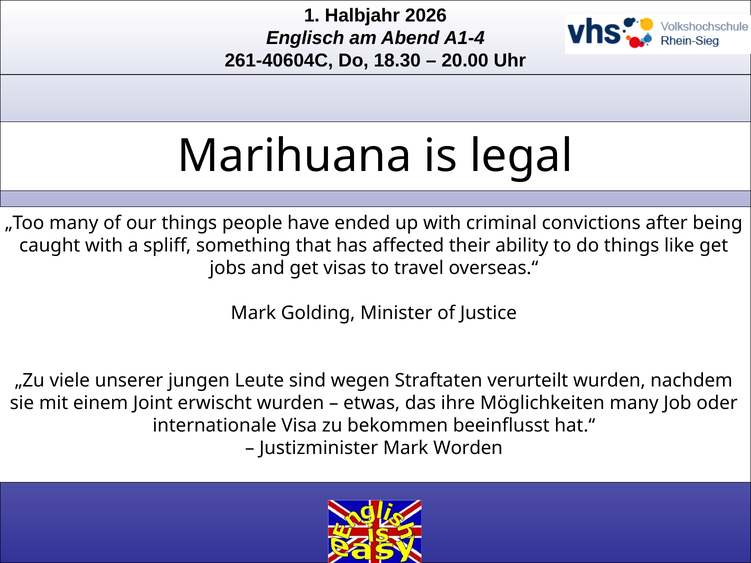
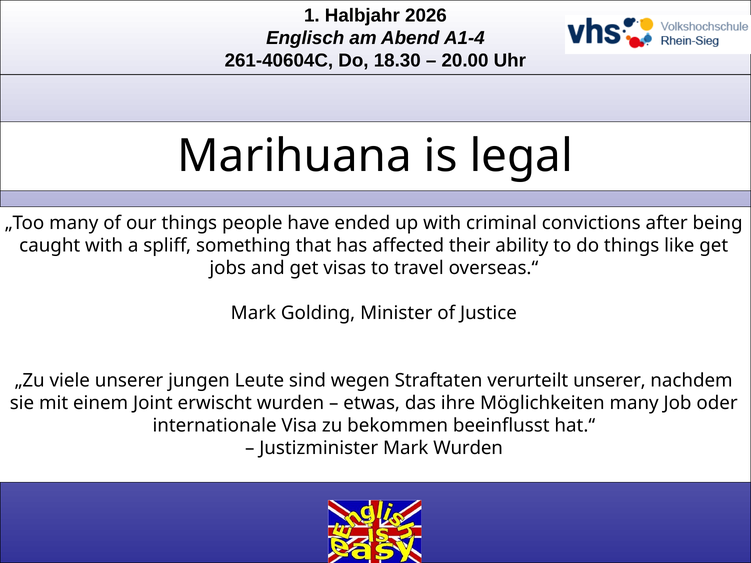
verurteilt wurden: wurden -> unserer
Mark Worden: Worden -> Wurden
